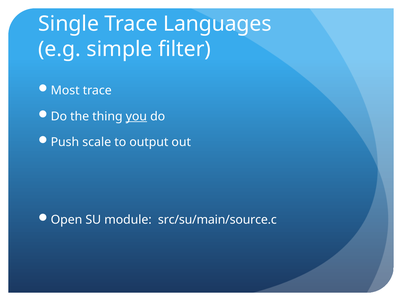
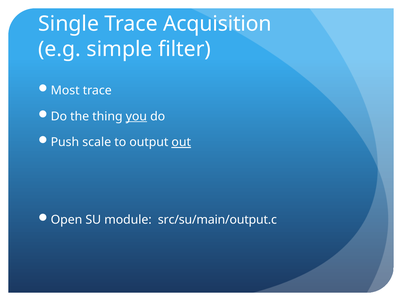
Languages: Languages -> Acquisition
out underline: none -> present
src/su/main/source.c: src/su/main/source.c -> src/su/main/output.c
